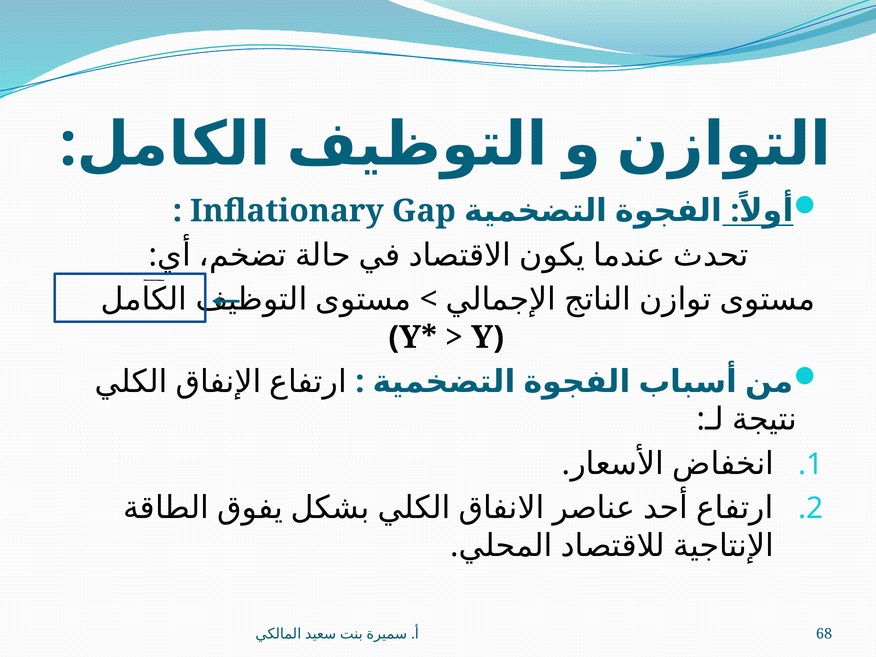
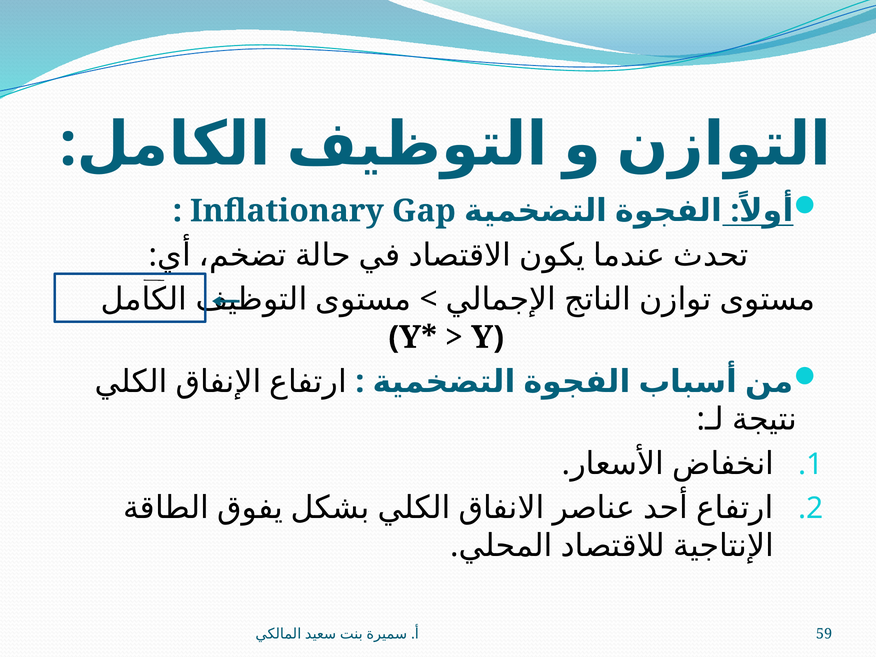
68: 68 -> 59
